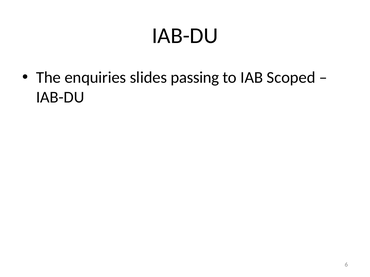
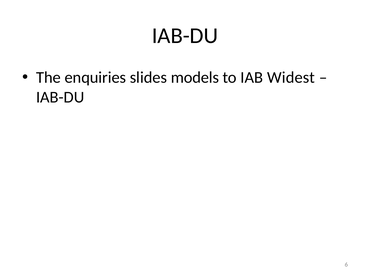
passing: passing -> models
Scoped: Scoped -> Widest
